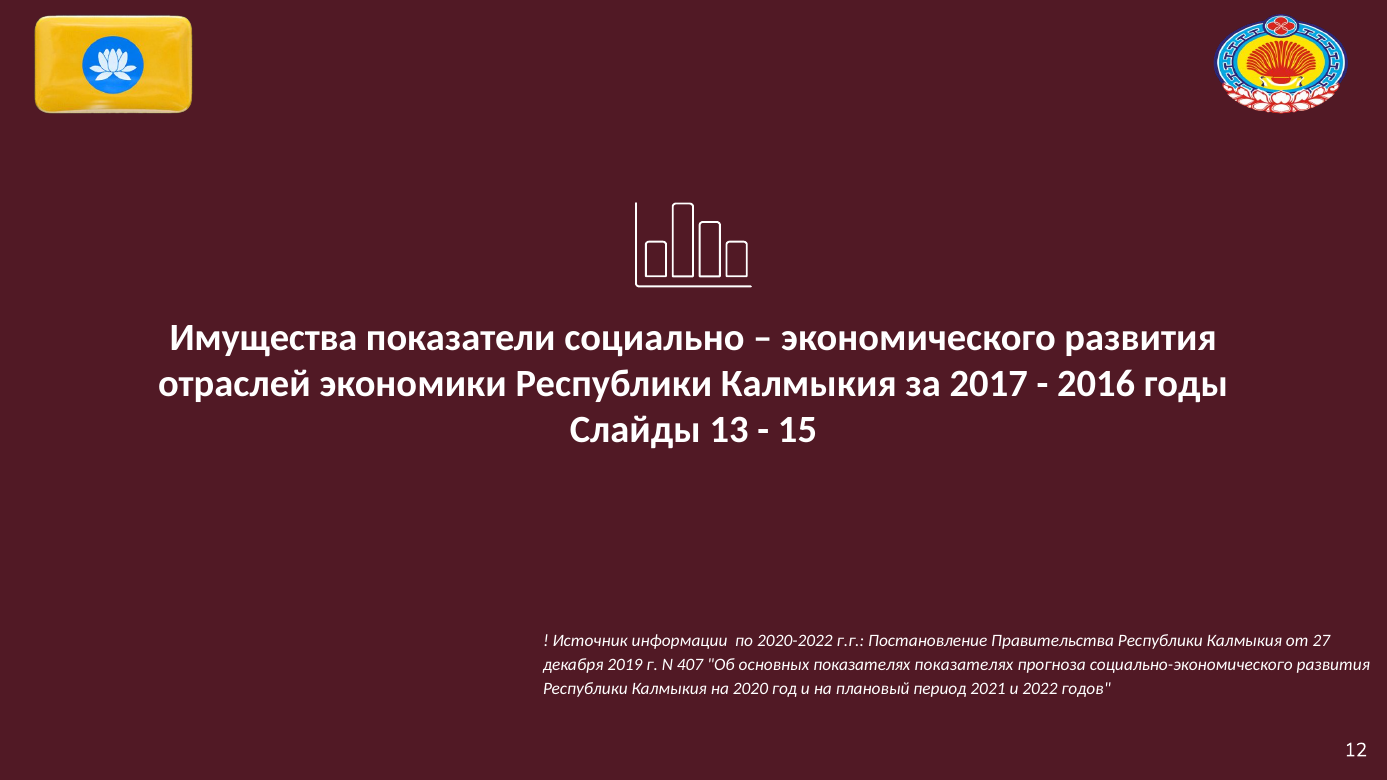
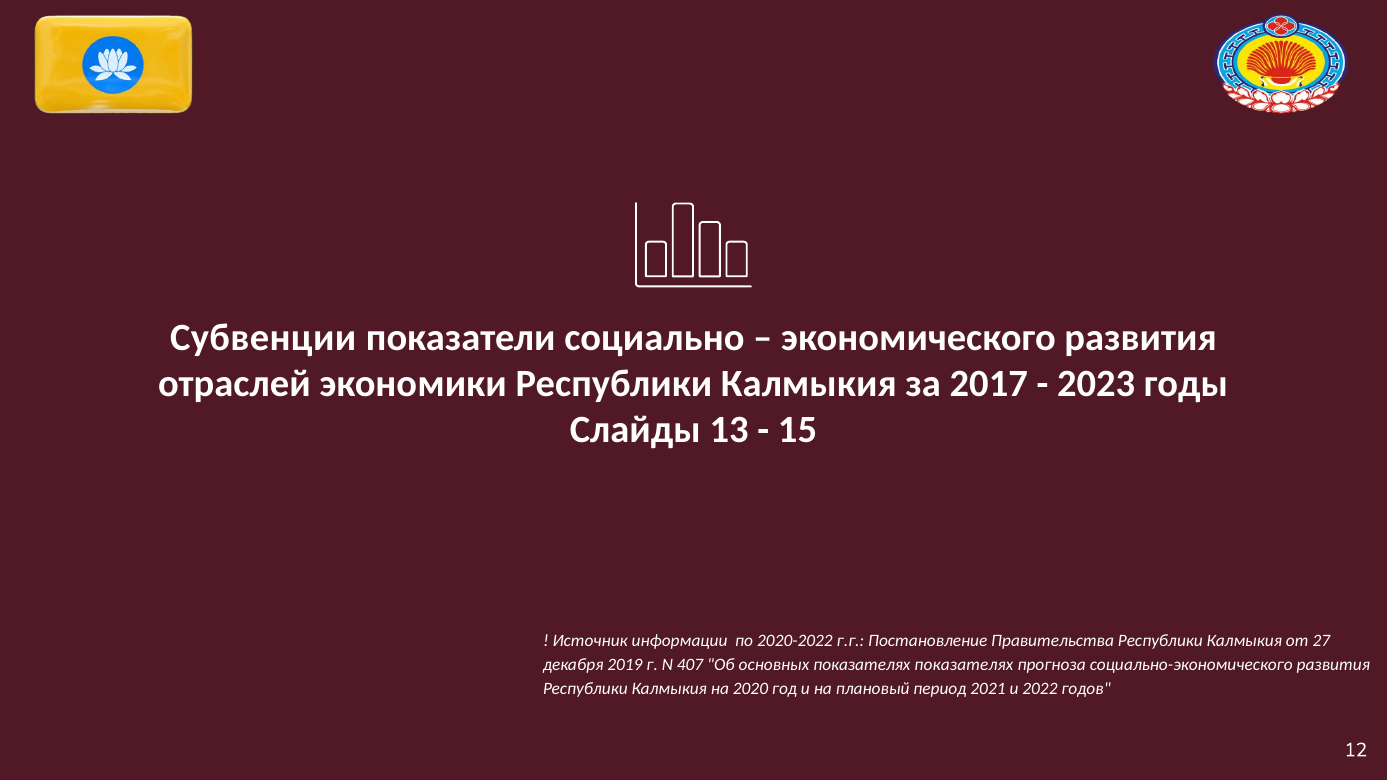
Имущества: Имущества -> Субвенции
2016: 2016 -> 2023
